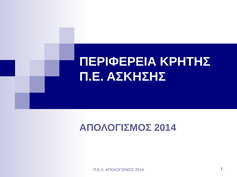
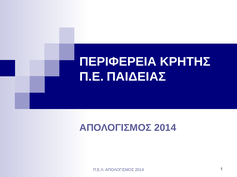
ΑΣΚΗΣΗΣ: ΑΣΚΗΣΗΣ -> ΠΑΙΔΕΙΑΣ
